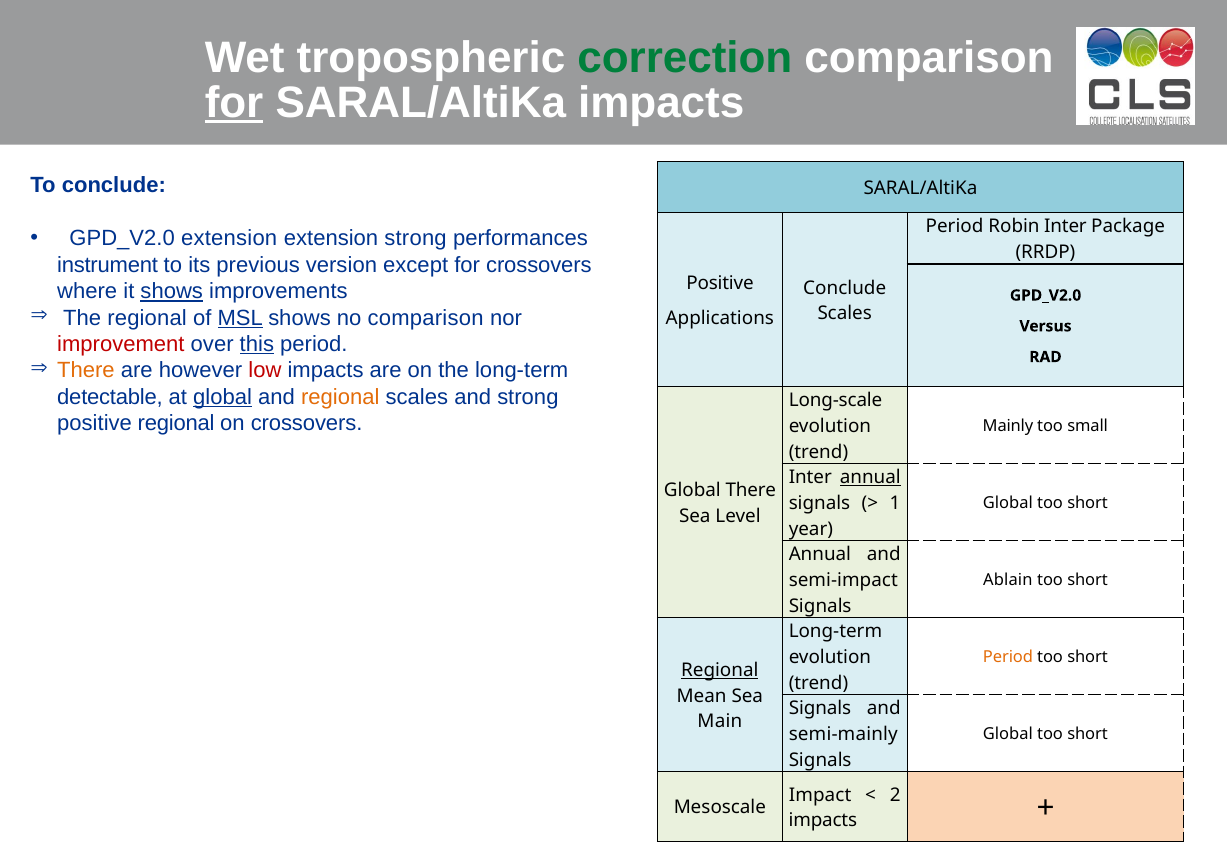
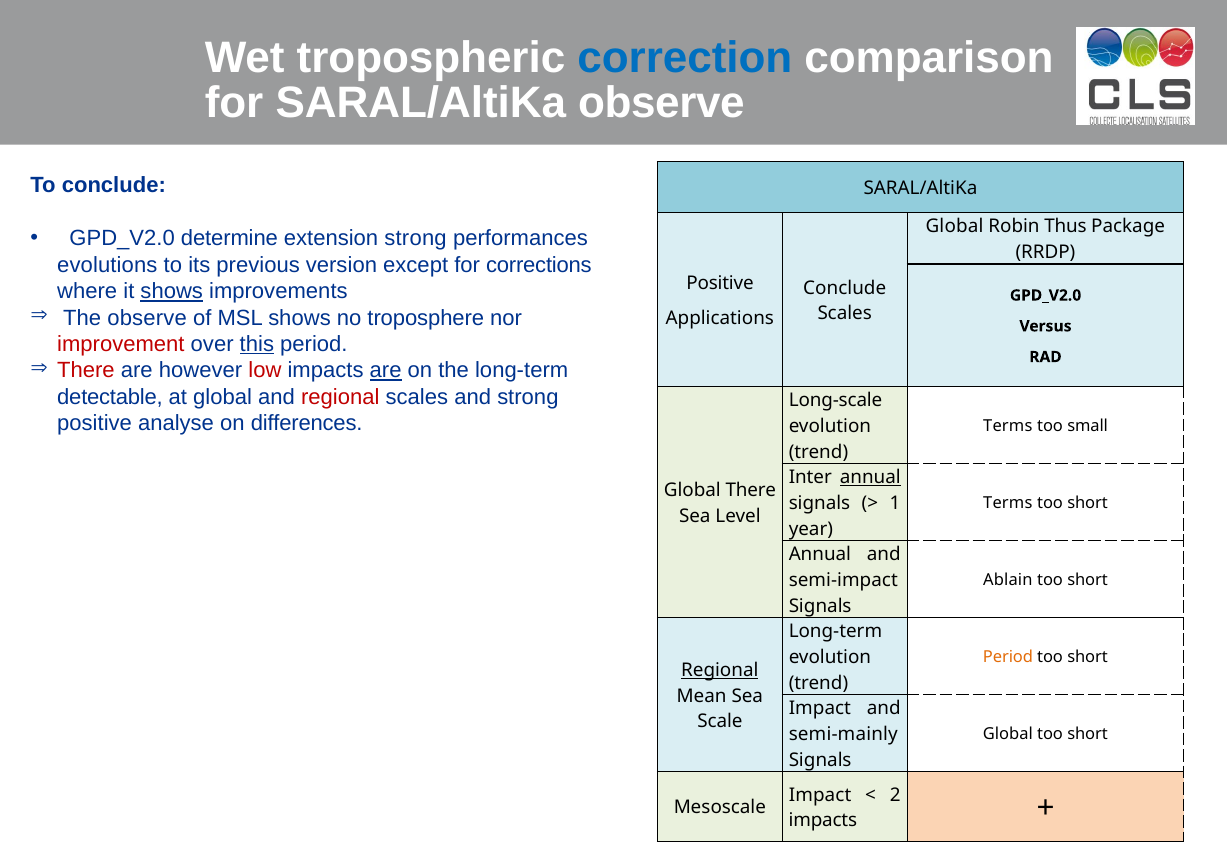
correction colour: green -> blue
for at (234, 103) underline: present -> none
SARAL/AltiKa impacts: impacts -> observe
Period at (955, 227): Period -> Global
Robin Inter: Inter -> Thus
GPD_V2.0 extension: extension -> determine
instrument: instrument -> evolutions
for crossovers: crossovers -> corrections
The regional: regional -> observe
MSL underline: present -> none
no comparison: comparison -> troposphere
There at (86, 371) colour: orange -> red
are at (386, 371) underline: none -> present
global at (223, 397) underline: present -> none
regional at (340, 397) colour: orange -> red
positive regional: regional -> analyse
on crossovers: crossovers -> differences
Mainly at (1008, 426): Mainly -> Terms
Global at (1008, 503): Global -> Terms
Signals at (820, 709): Signals -> Impact
Main: Main -> Scale
